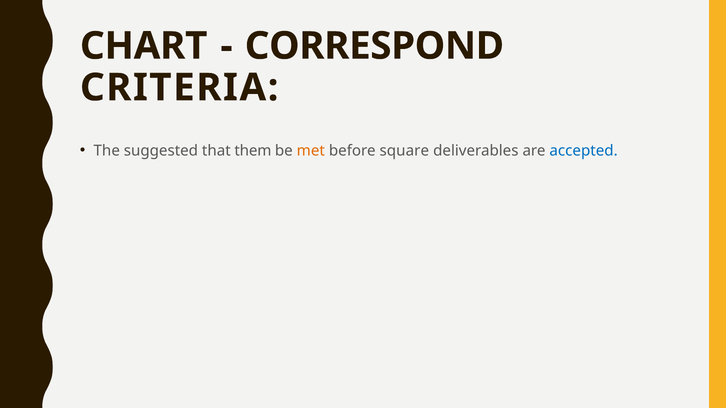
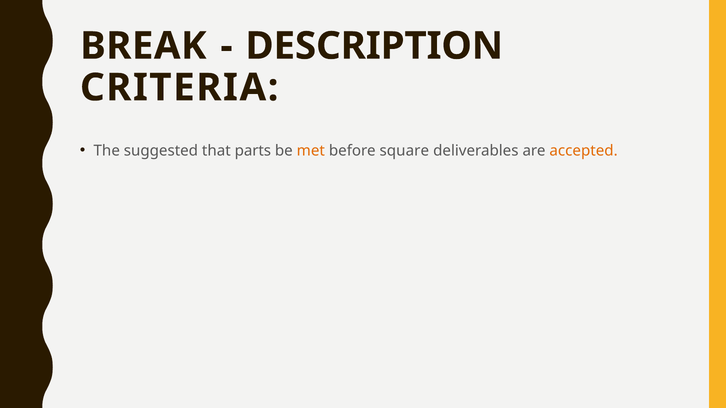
CHART: CHART -> BREAK
CORRESPOND: CORRESPOND -> DESCRIPTION
them: them -> parts
accepted colour: blue -> orange
